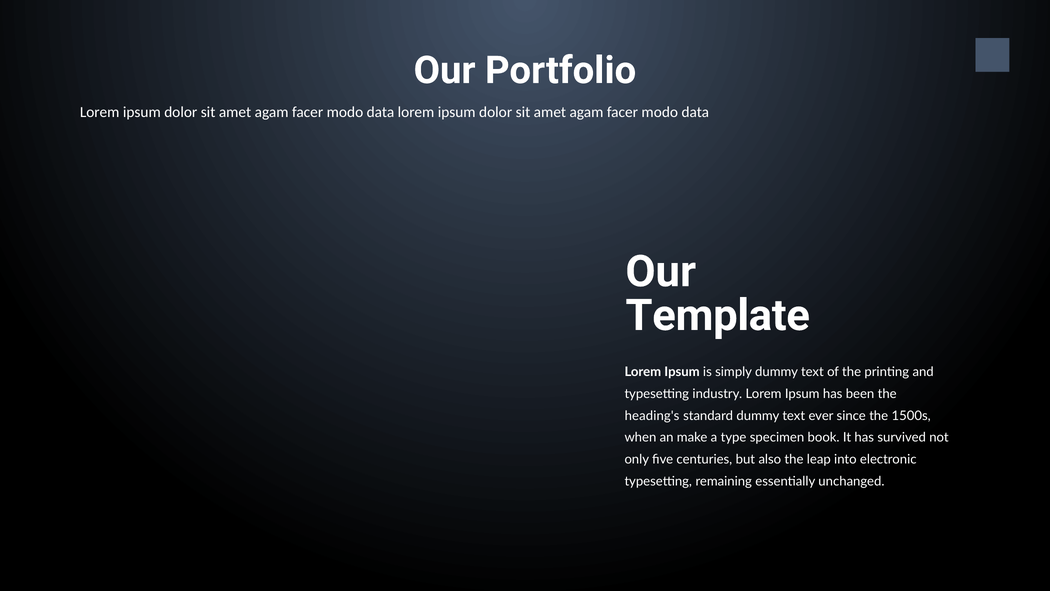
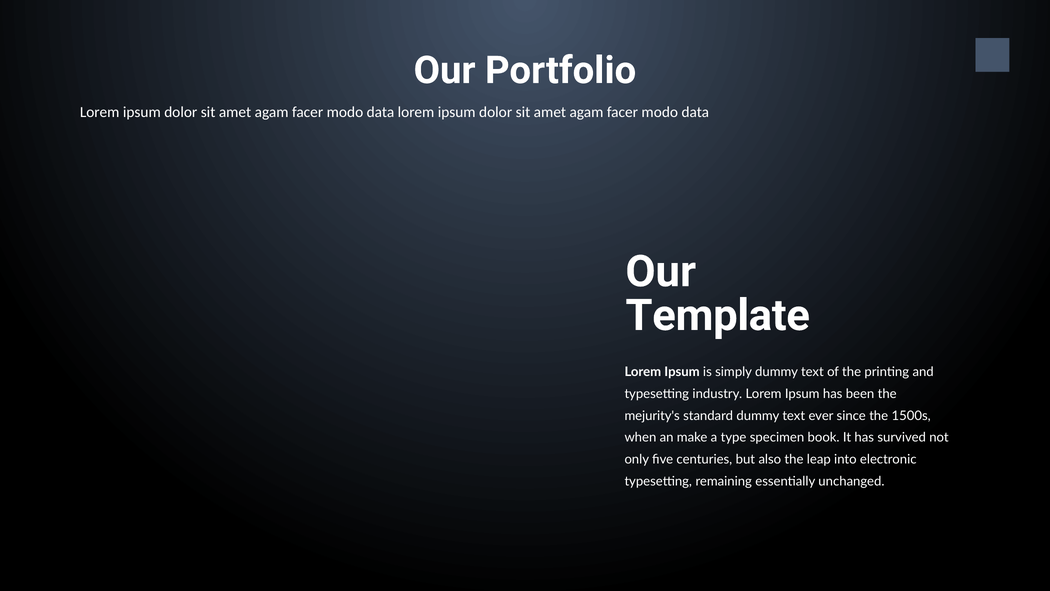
heading's: heading's -> mejurity's
